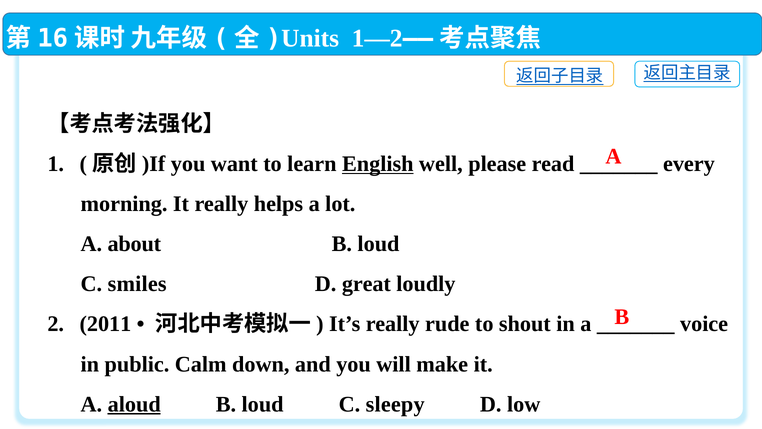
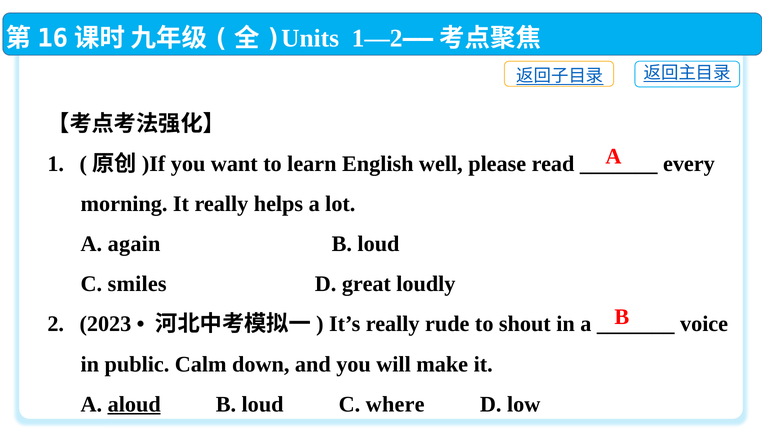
English underline: present -> none
about: about -> again
2011: 2011 -> 2023
sleepy: sleepy -> where
